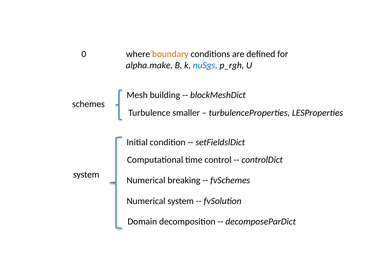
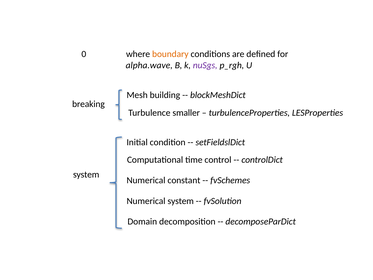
alpha.make: alpha.make -> alpha.wave
nuSgs colour: blue -> purple
schemes: schemes -> breaking
breaking: breaking -> constant
